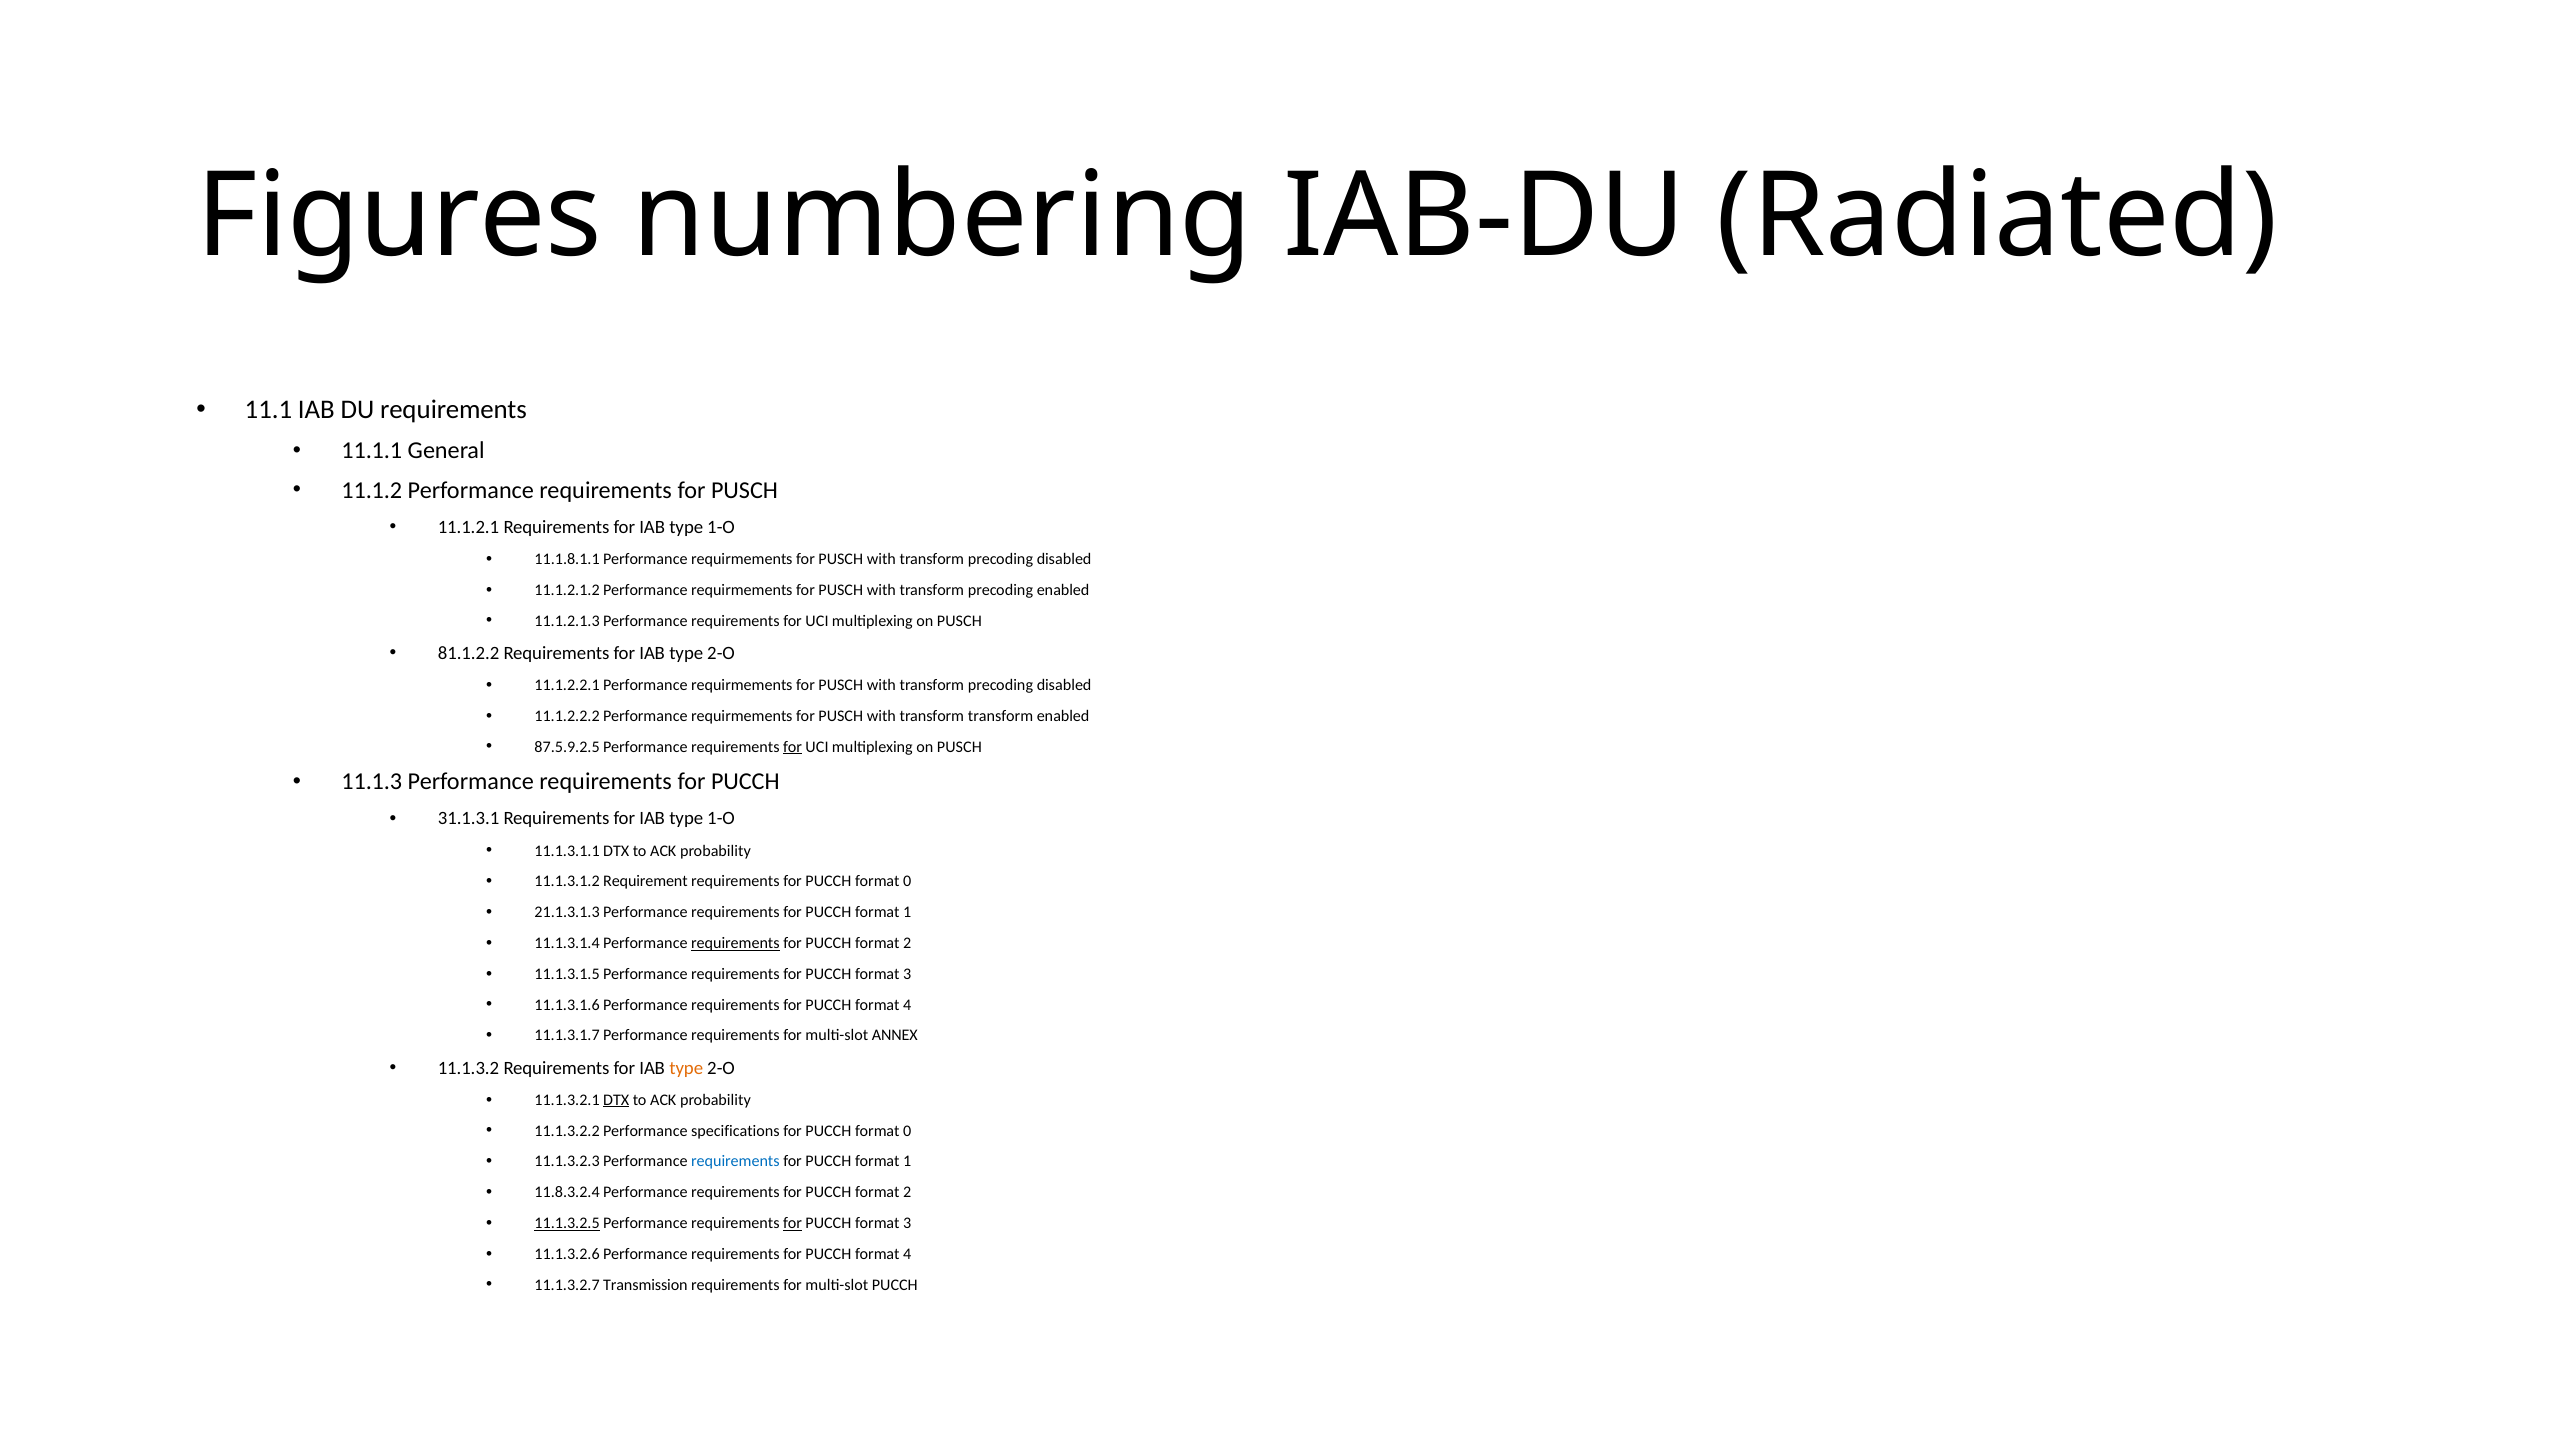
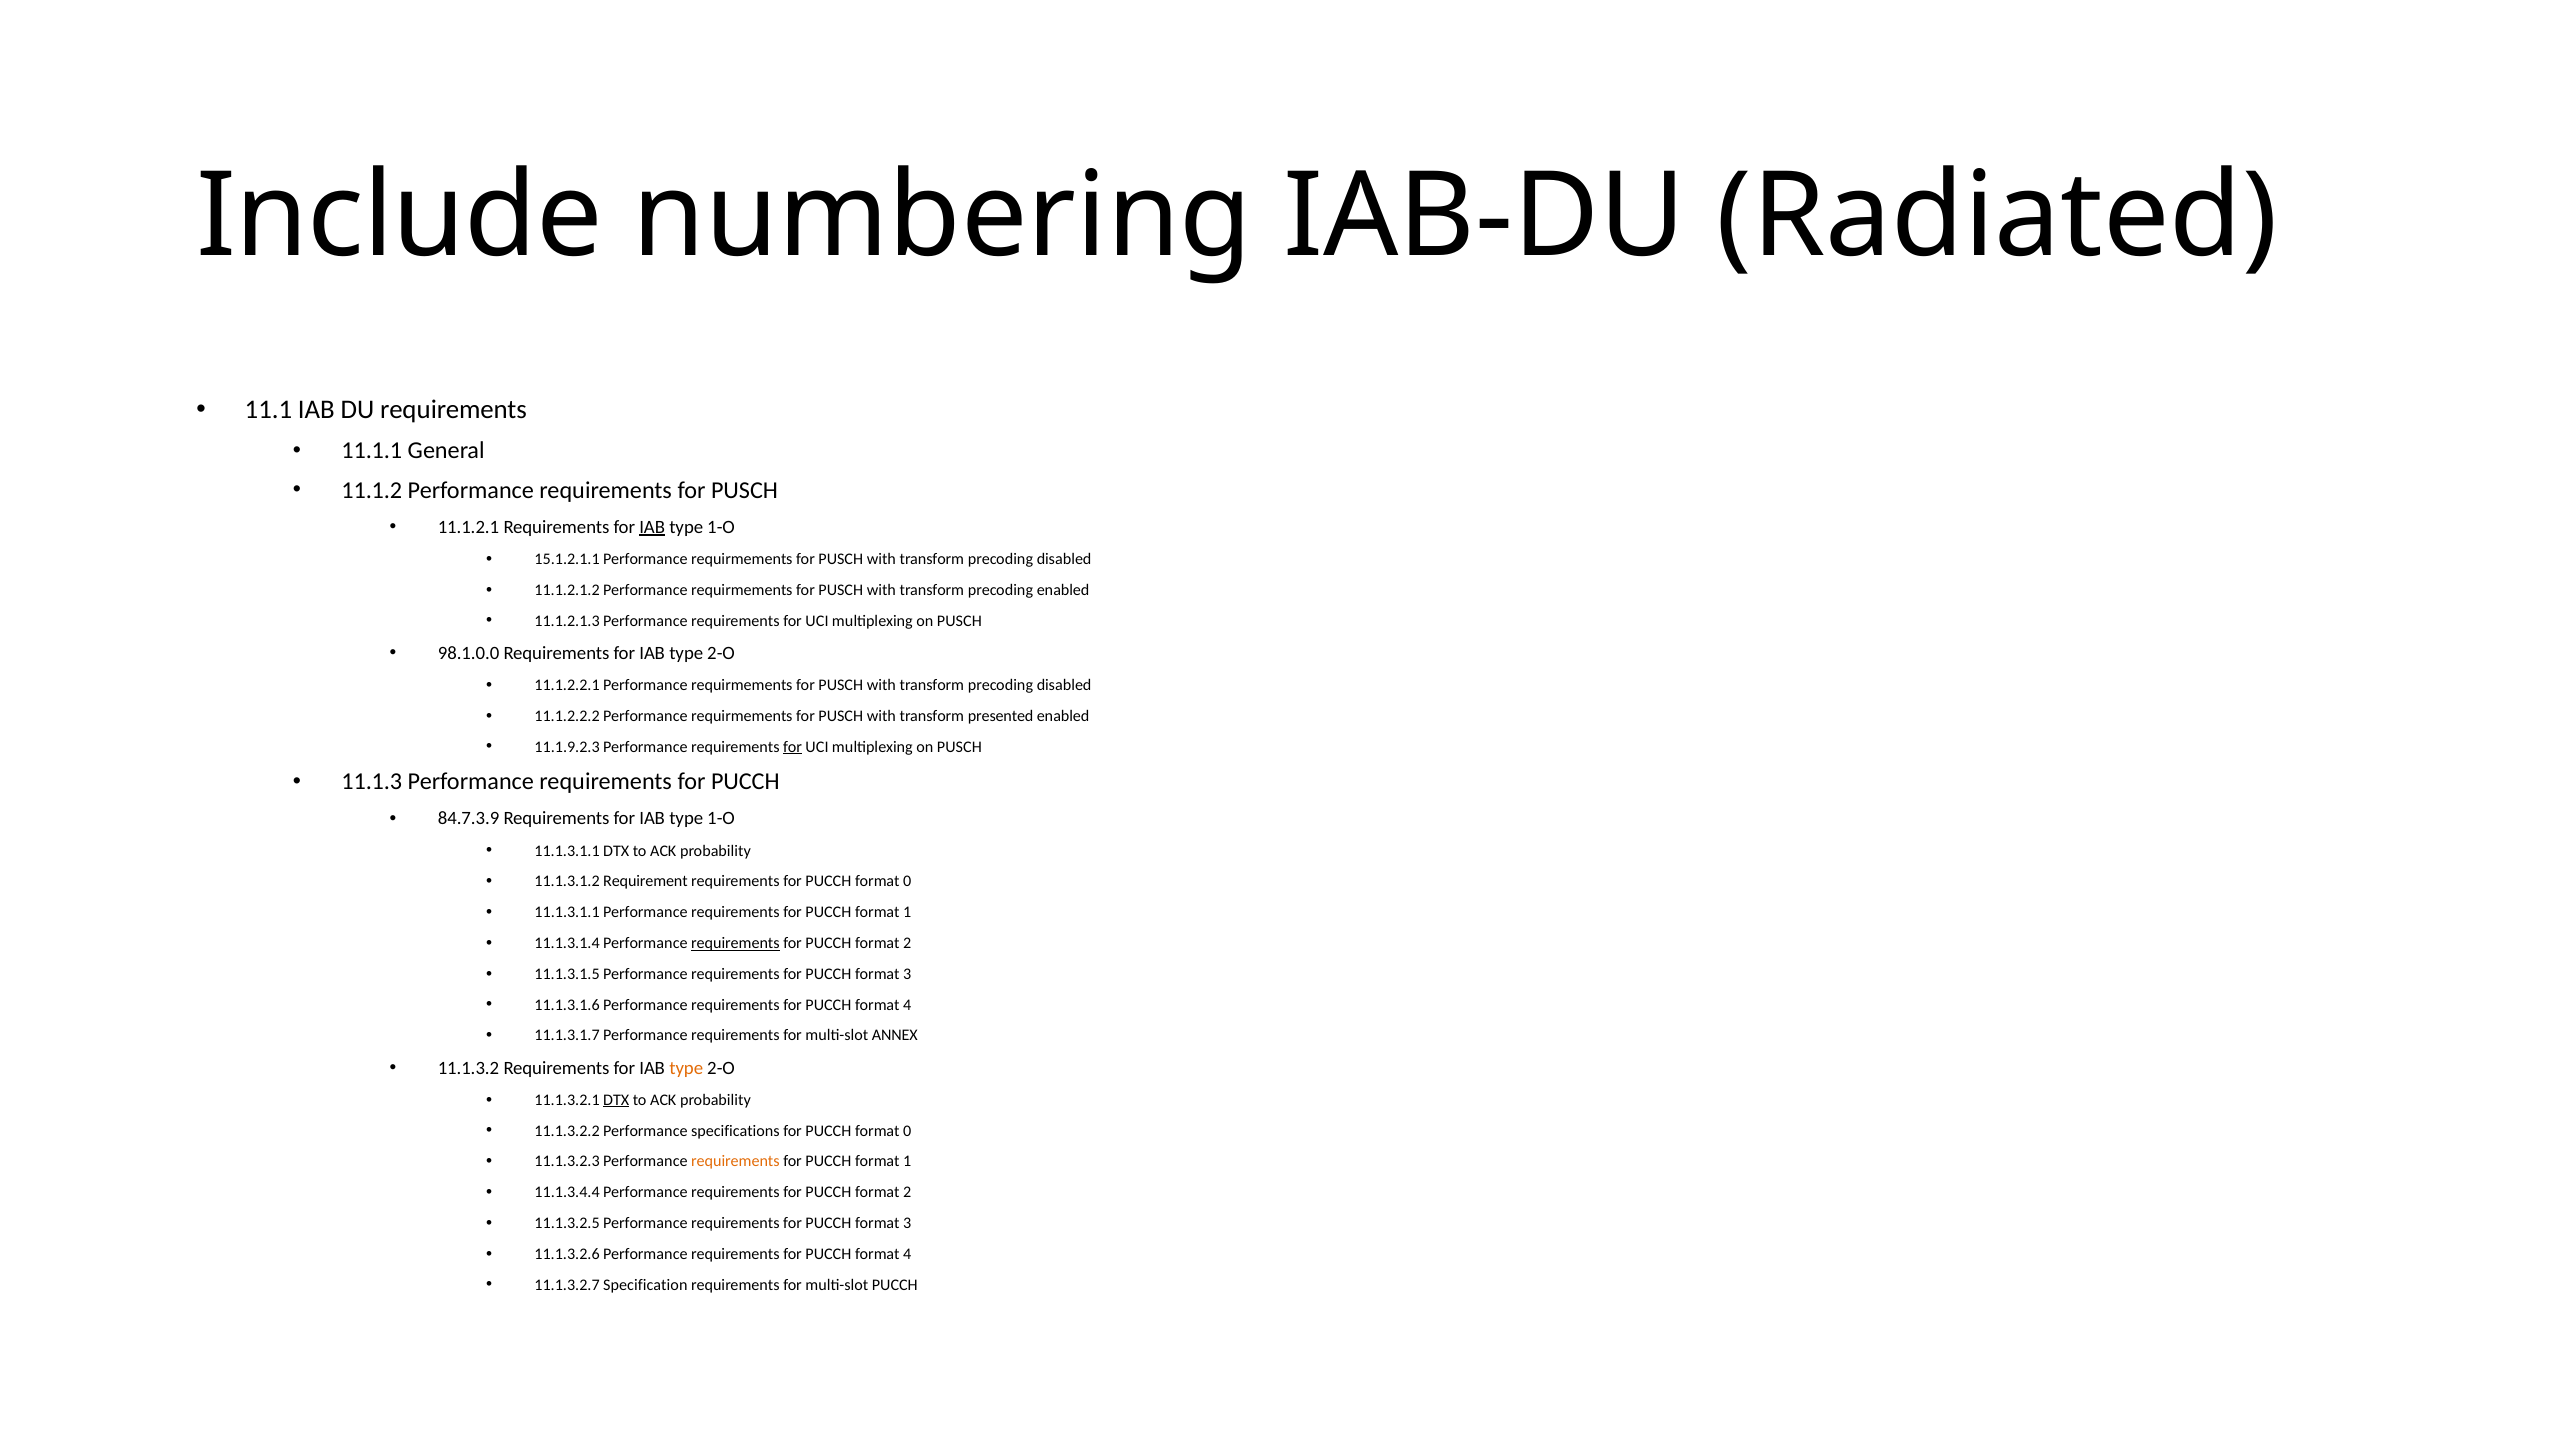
Figures: Figures -> Include
IAB at (652, 527) underline: none -> present
11.1.8.1.1: 11.1.8.1.1 -> 15.1.2.1.1
81.1.2.2: 81.1.2.2 -> 98.1.0.0
transform transform: transform -> presented
87.5.9.2.5: 87.5.9.2.5 -> 11.1.9.2.3
31.1.3.1: 31.1.3.1 -> 84.7.3.9
21.1.3.1.3 at (567, 912): 21.1.3.1.3 -> 11.1.3.1.1
requirements at (735, 1162) colour: blue -> orange
11.8.3.2.4: 11.8.3.2.4 -> 11.1.3.4.4
11.1.3.2.5 underline: present -> none
for at (793, 1223) underline: present -> none
Transmission: Transmission -> Specification
